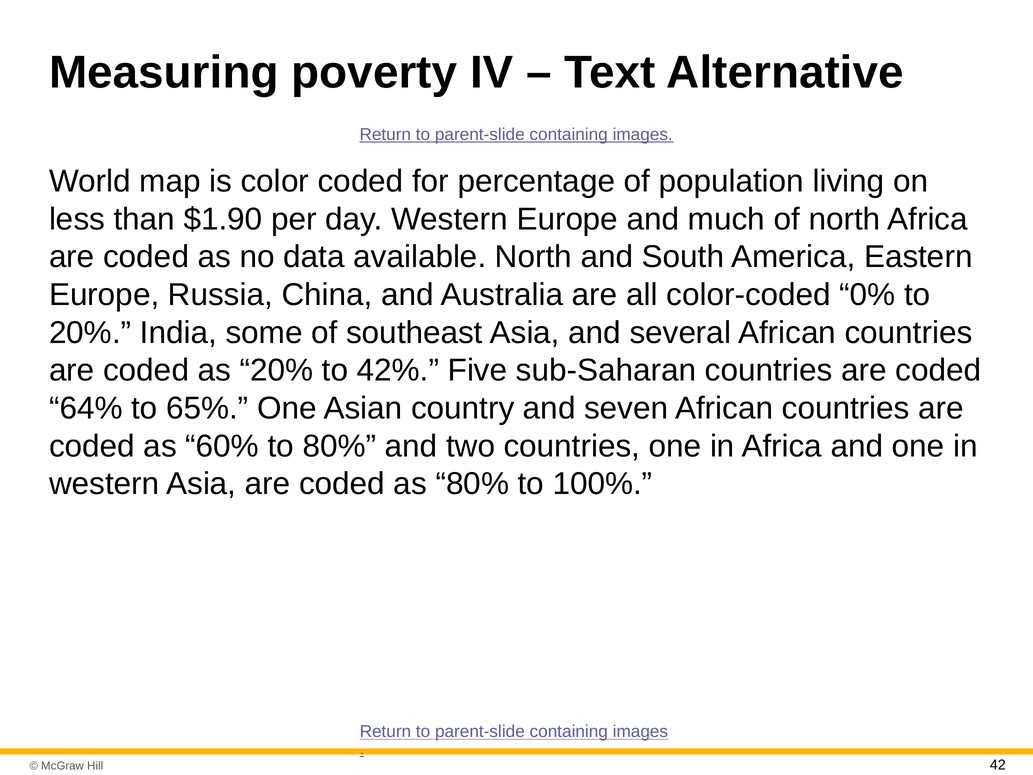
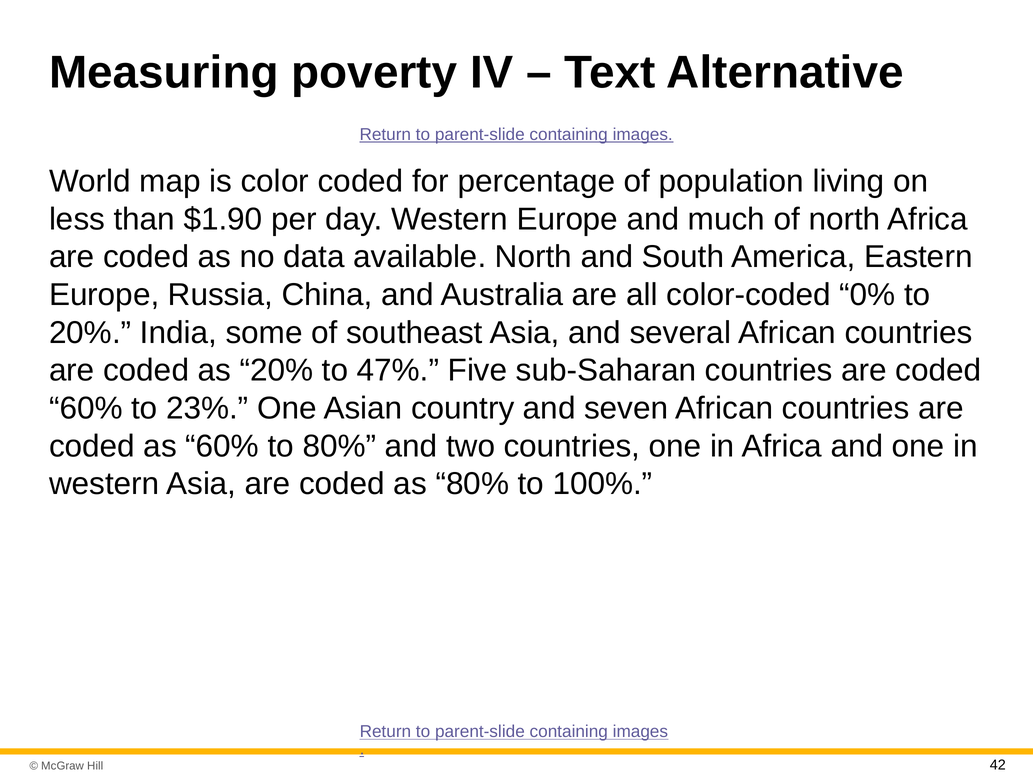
42%: 42% -> 47%
64% at (86, 408): 64% -> 60%
65%: 65% -> 23%
